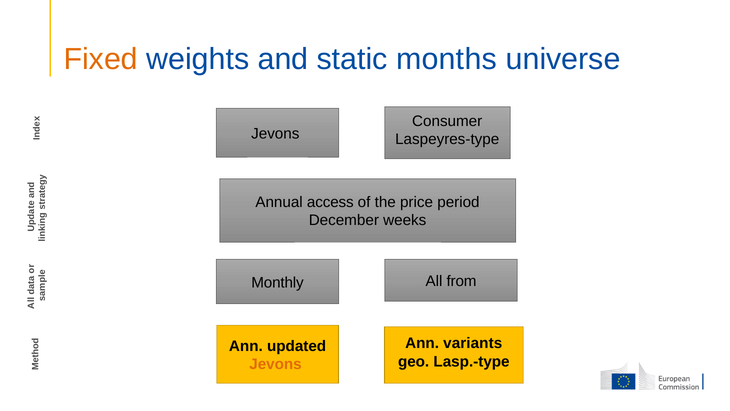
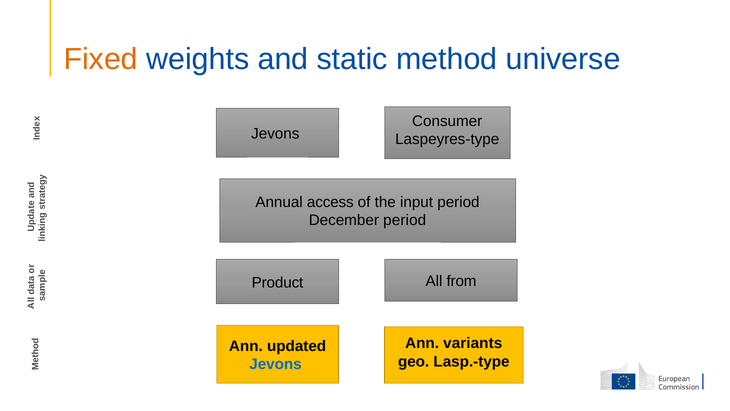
months: months -> method
price: price -> input
December weeks: weeks -> period
Monthly: Monthly -> Product
Jevons at (275, 364) colour: orange -> blue
